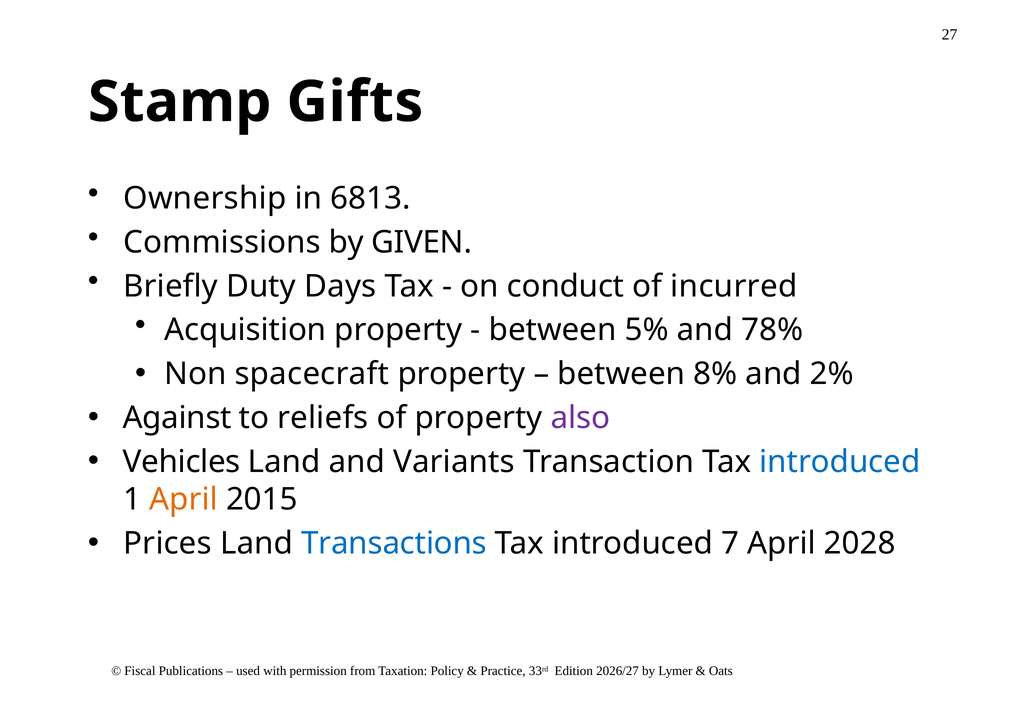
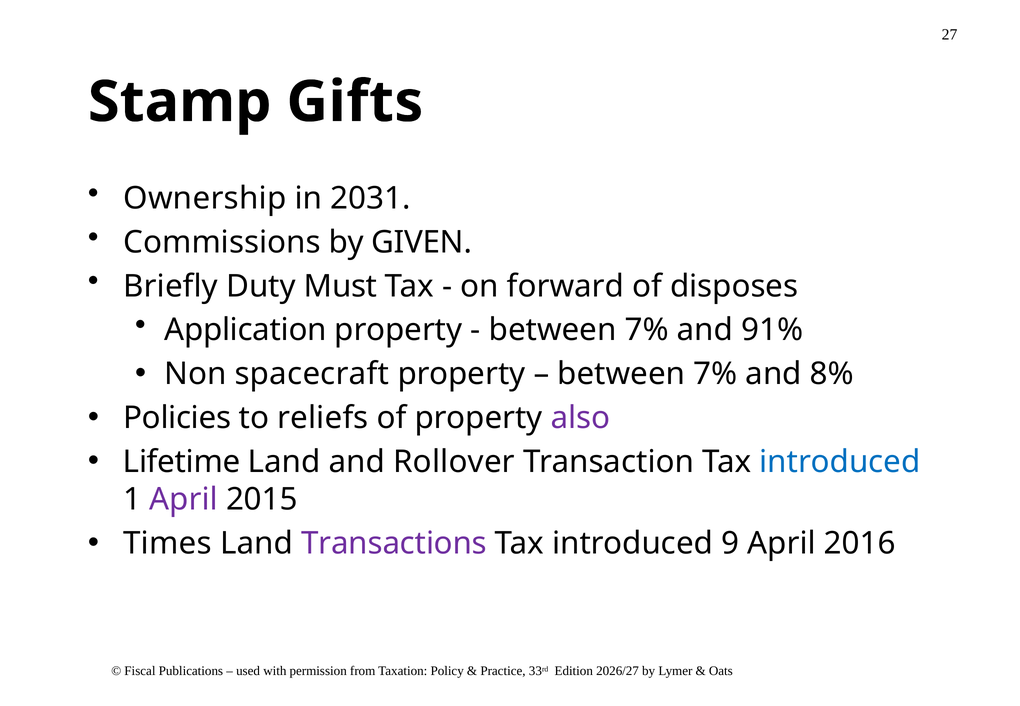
6813: 6813 -> 2031
Days: Days -> Must
conduct: conduct -> forward
incurred: incurred -> disposes
Acquisition: Acquisition -> Application
5% at (647, 330): 5% -> 7%
78%: 78% -> 91%
8% at (715, 374): 8% -> 7%
2%: 2% -> 8%
Against: Against -> Policies
Vehicles: Vehicles -> Lifetime
Variants: Variants -> Rollover
April at (184, 500) colour: orange -> purple
Prices: Prices -> Times
Transactions colour: blue -> purple
7: 7 -> 9
2028: 2028 -> 2016
